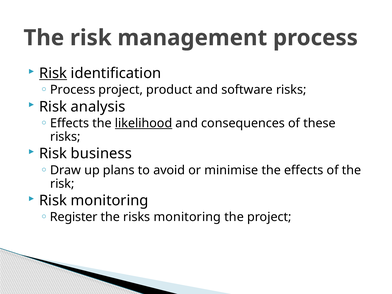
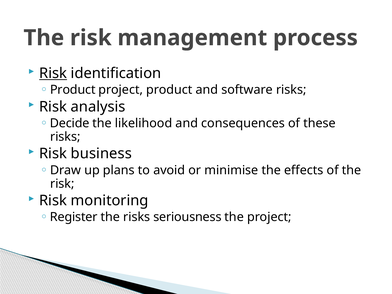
Process at (73, 90): Process -> Product
Effects at (70, 123): Effects -> Decide
likelihood underline: present -> none
risks monitoring: monitoring -> seriousness
